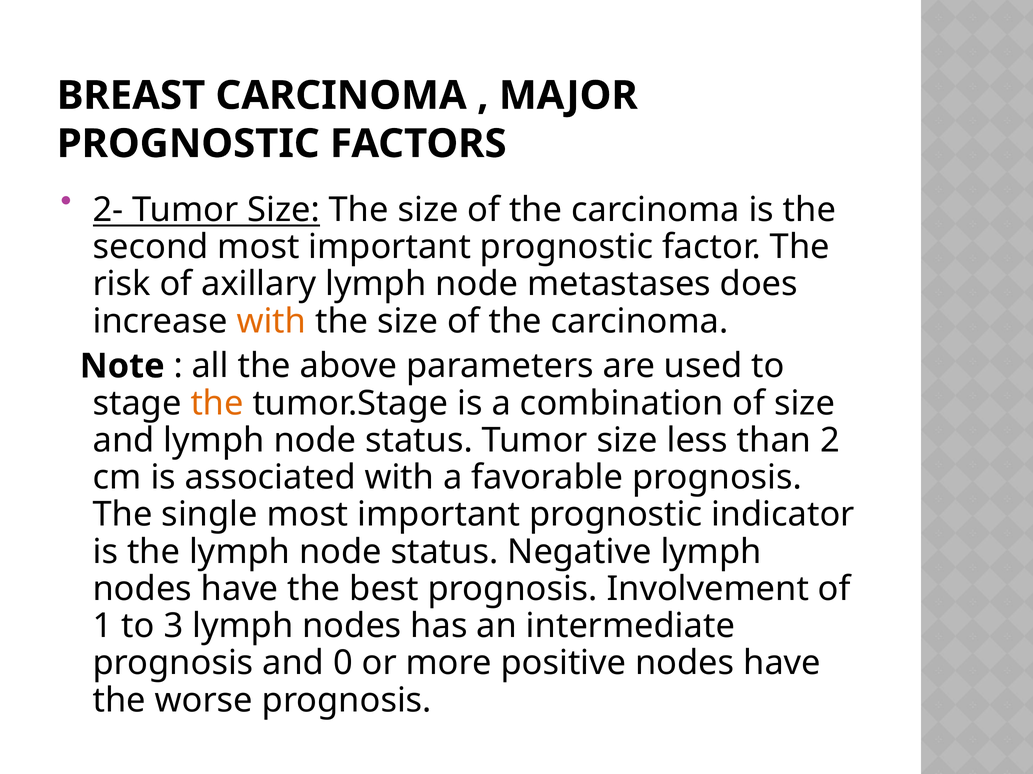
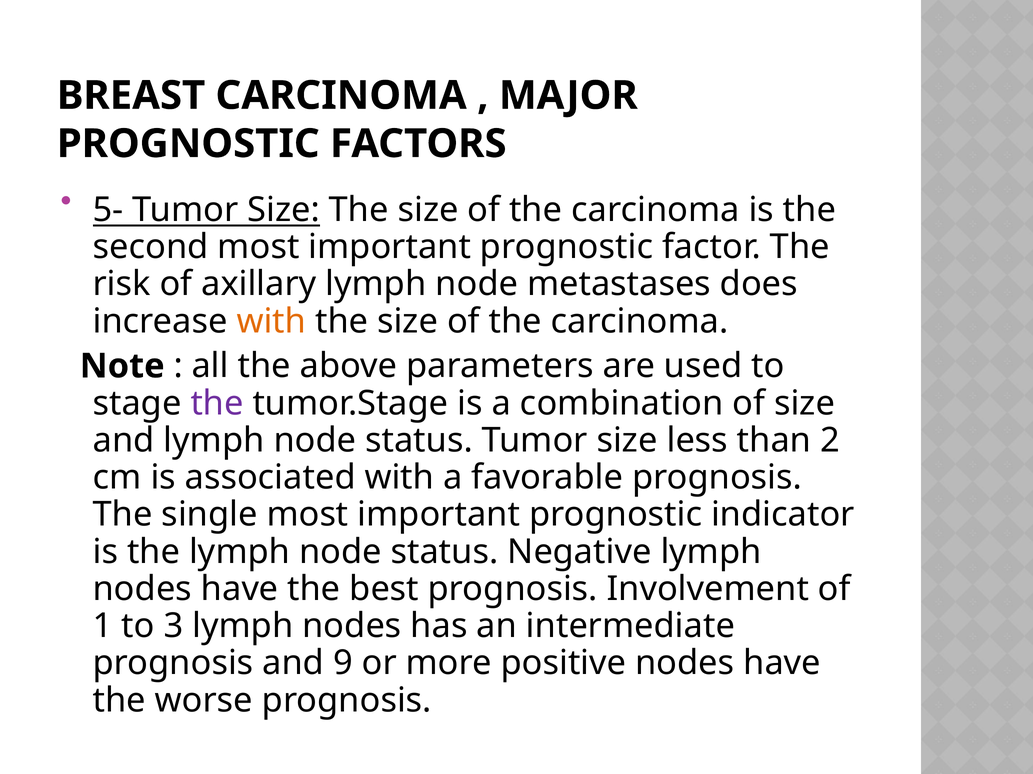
2-: 2- -> 5-
the at (217, 404) colour: orange -> purple
0: 0 -> 9
